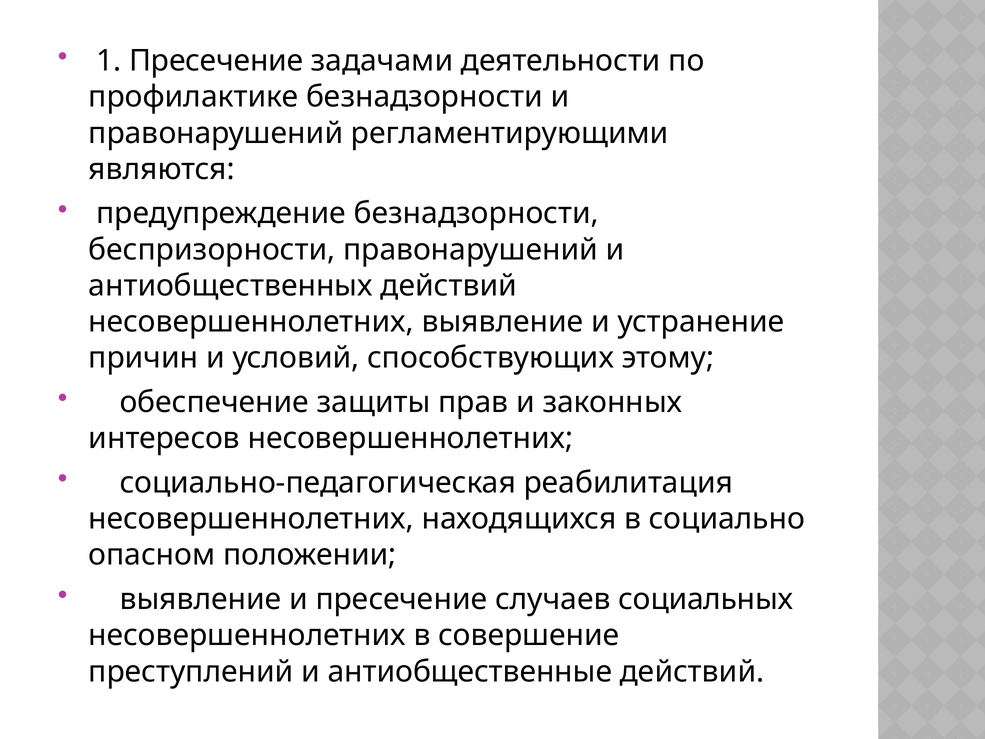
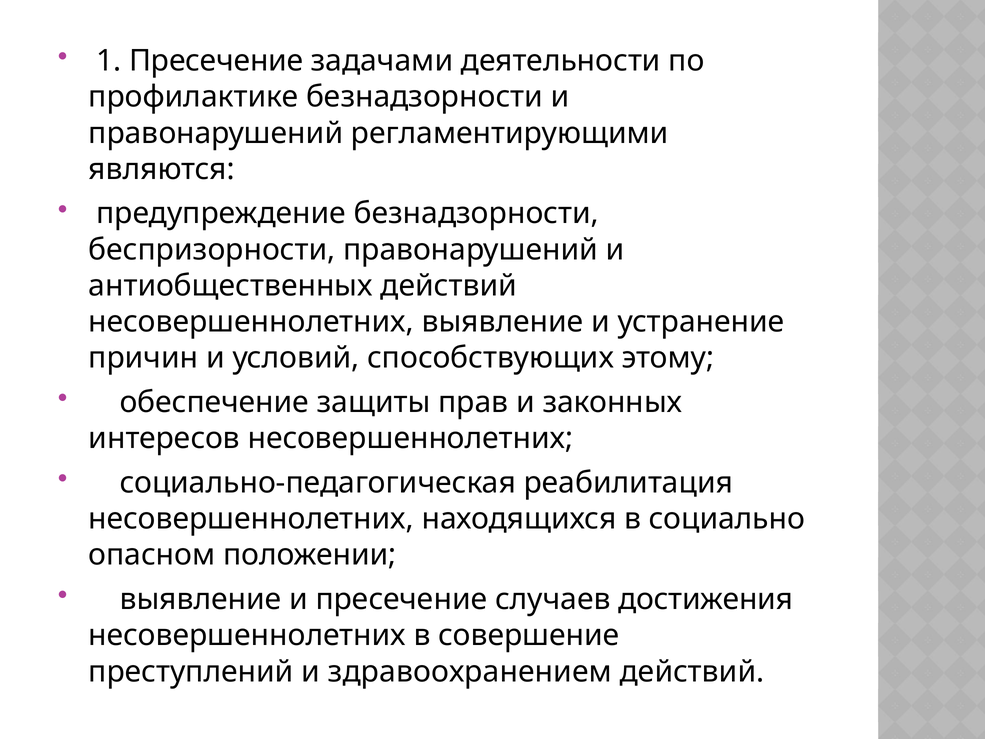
социальных: социальных -> достижения
антиобщественные: антиобщественные -> здравоохранением
